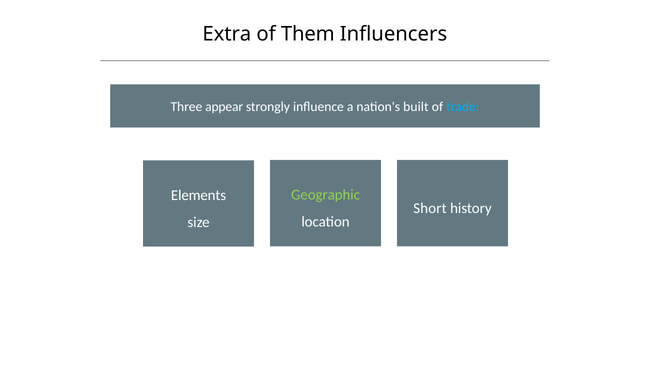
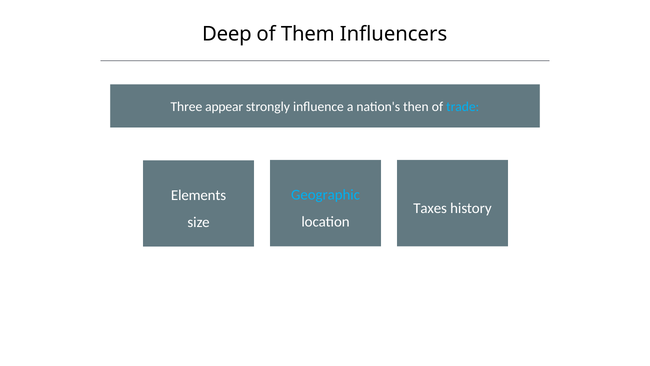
Extra: Extra -> Deep
built: built -> then
Geographic colour: light green -> light blue
Short: Short -> Taxes
